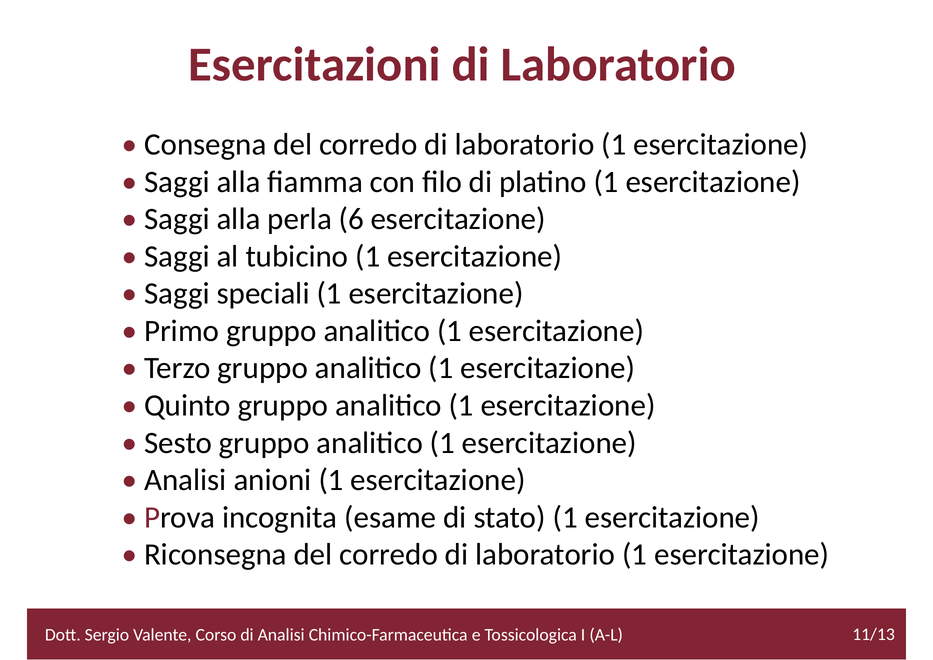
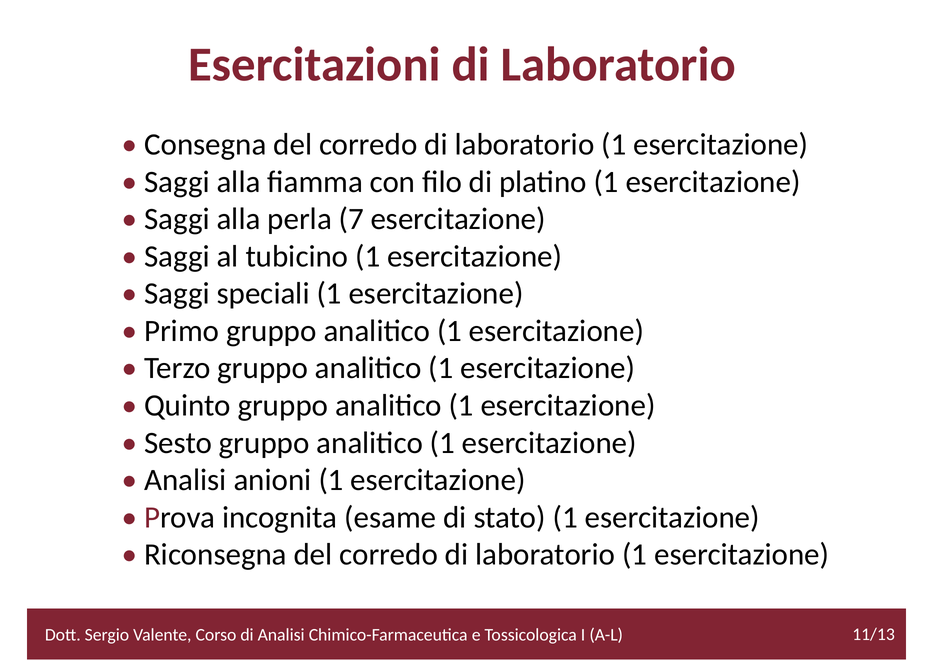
6: 6 -> 7
